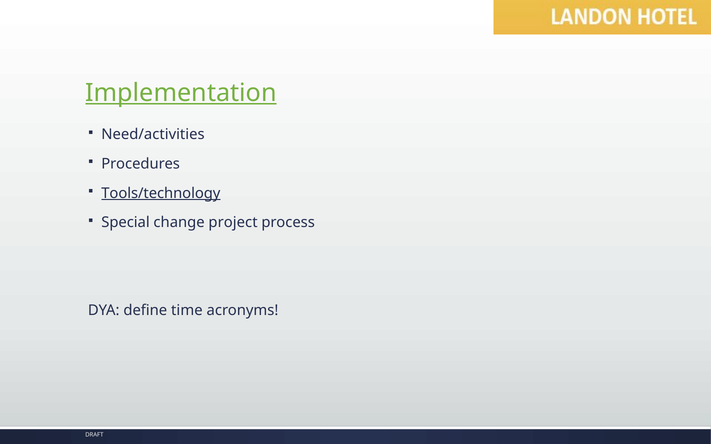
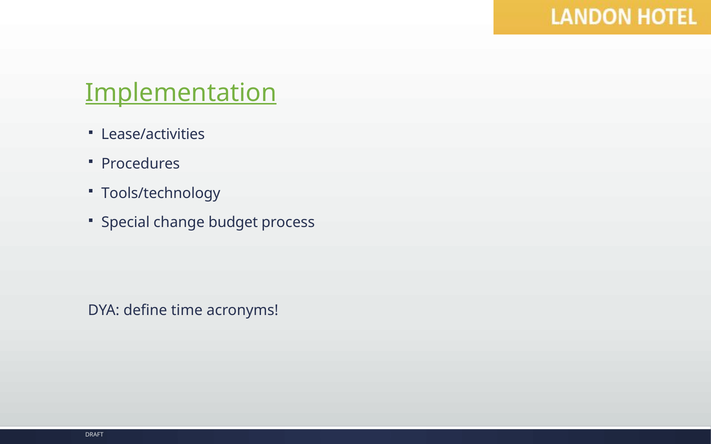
Need/activities: Need/activities -> Lease/activities
Tools/technology underline: present -> none
project: project -> budget
